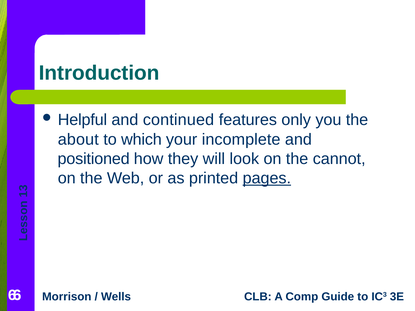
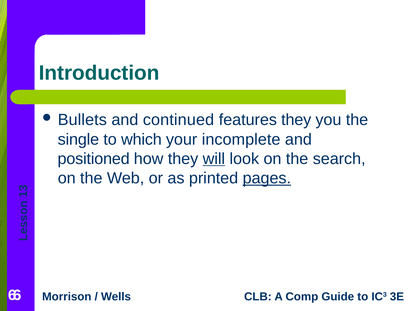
Helpful: Helpful -> Bullets
features only: only -> they
about: about -> single
will underline: none -> present
cannot: cannot -> search
